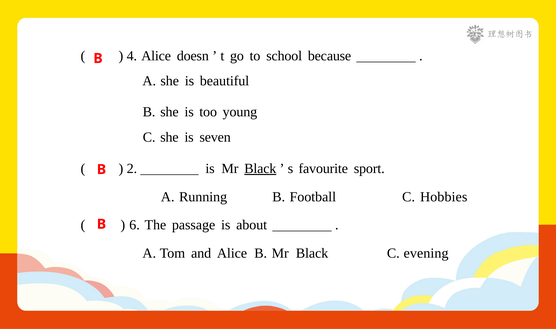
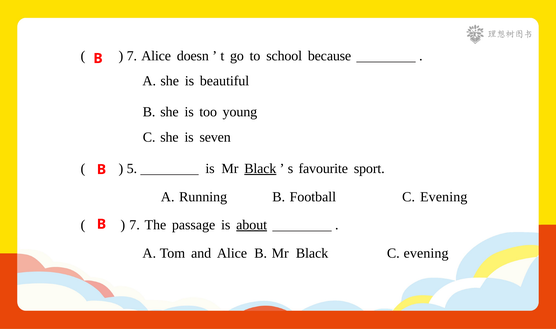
4 at (132, 56): 4 -> 7
2: 2 -> 5
Football C Hobbies: Hobbies -> Evening
6 at (135, 225): 6 -> 7
about underline: none -> present
